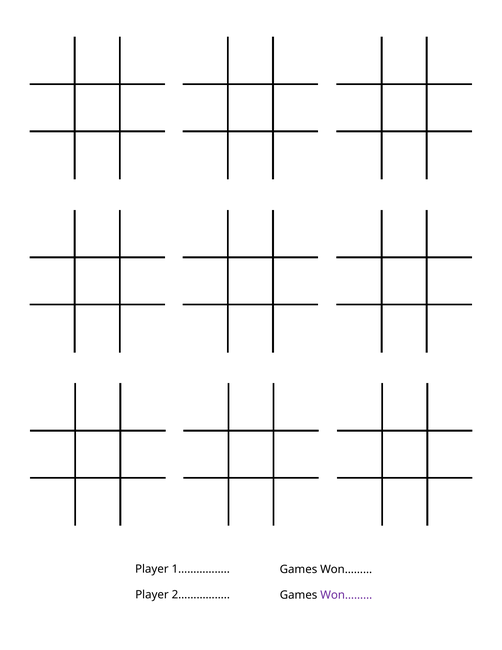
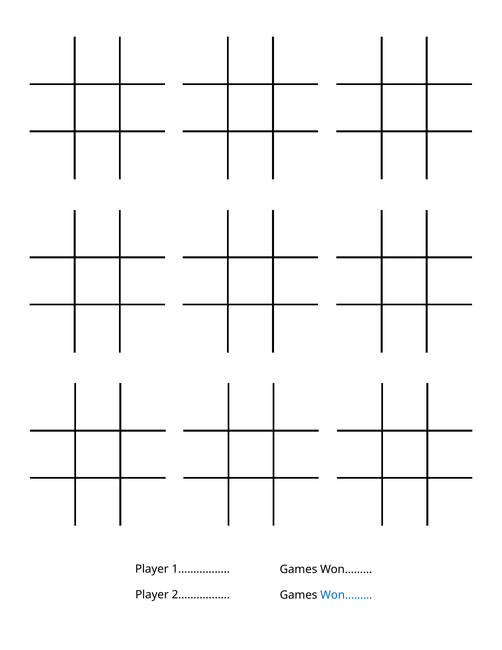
Won……… at (346, 595) colour: purple -> blue
